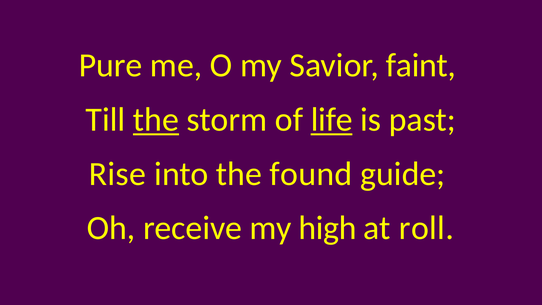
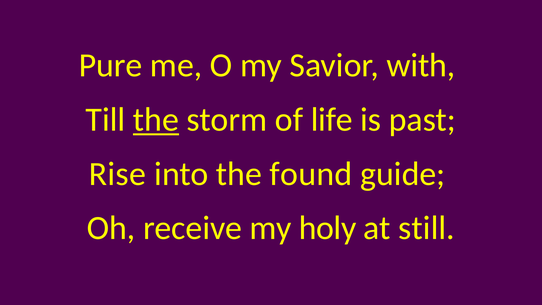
faint: faint -> with
life underline: present -> none
high: high -> holy
roll: roll -> still
